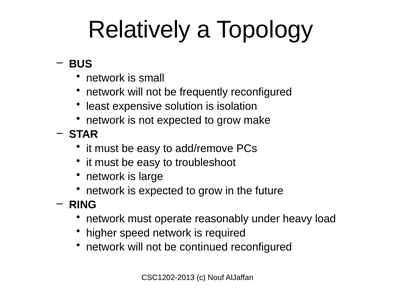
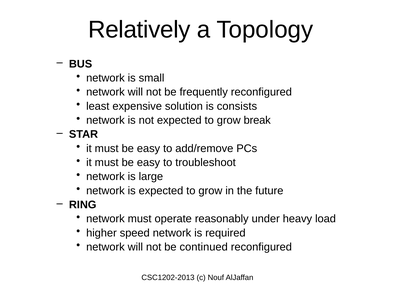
isolation: isolation -> consists
make: make -> break
